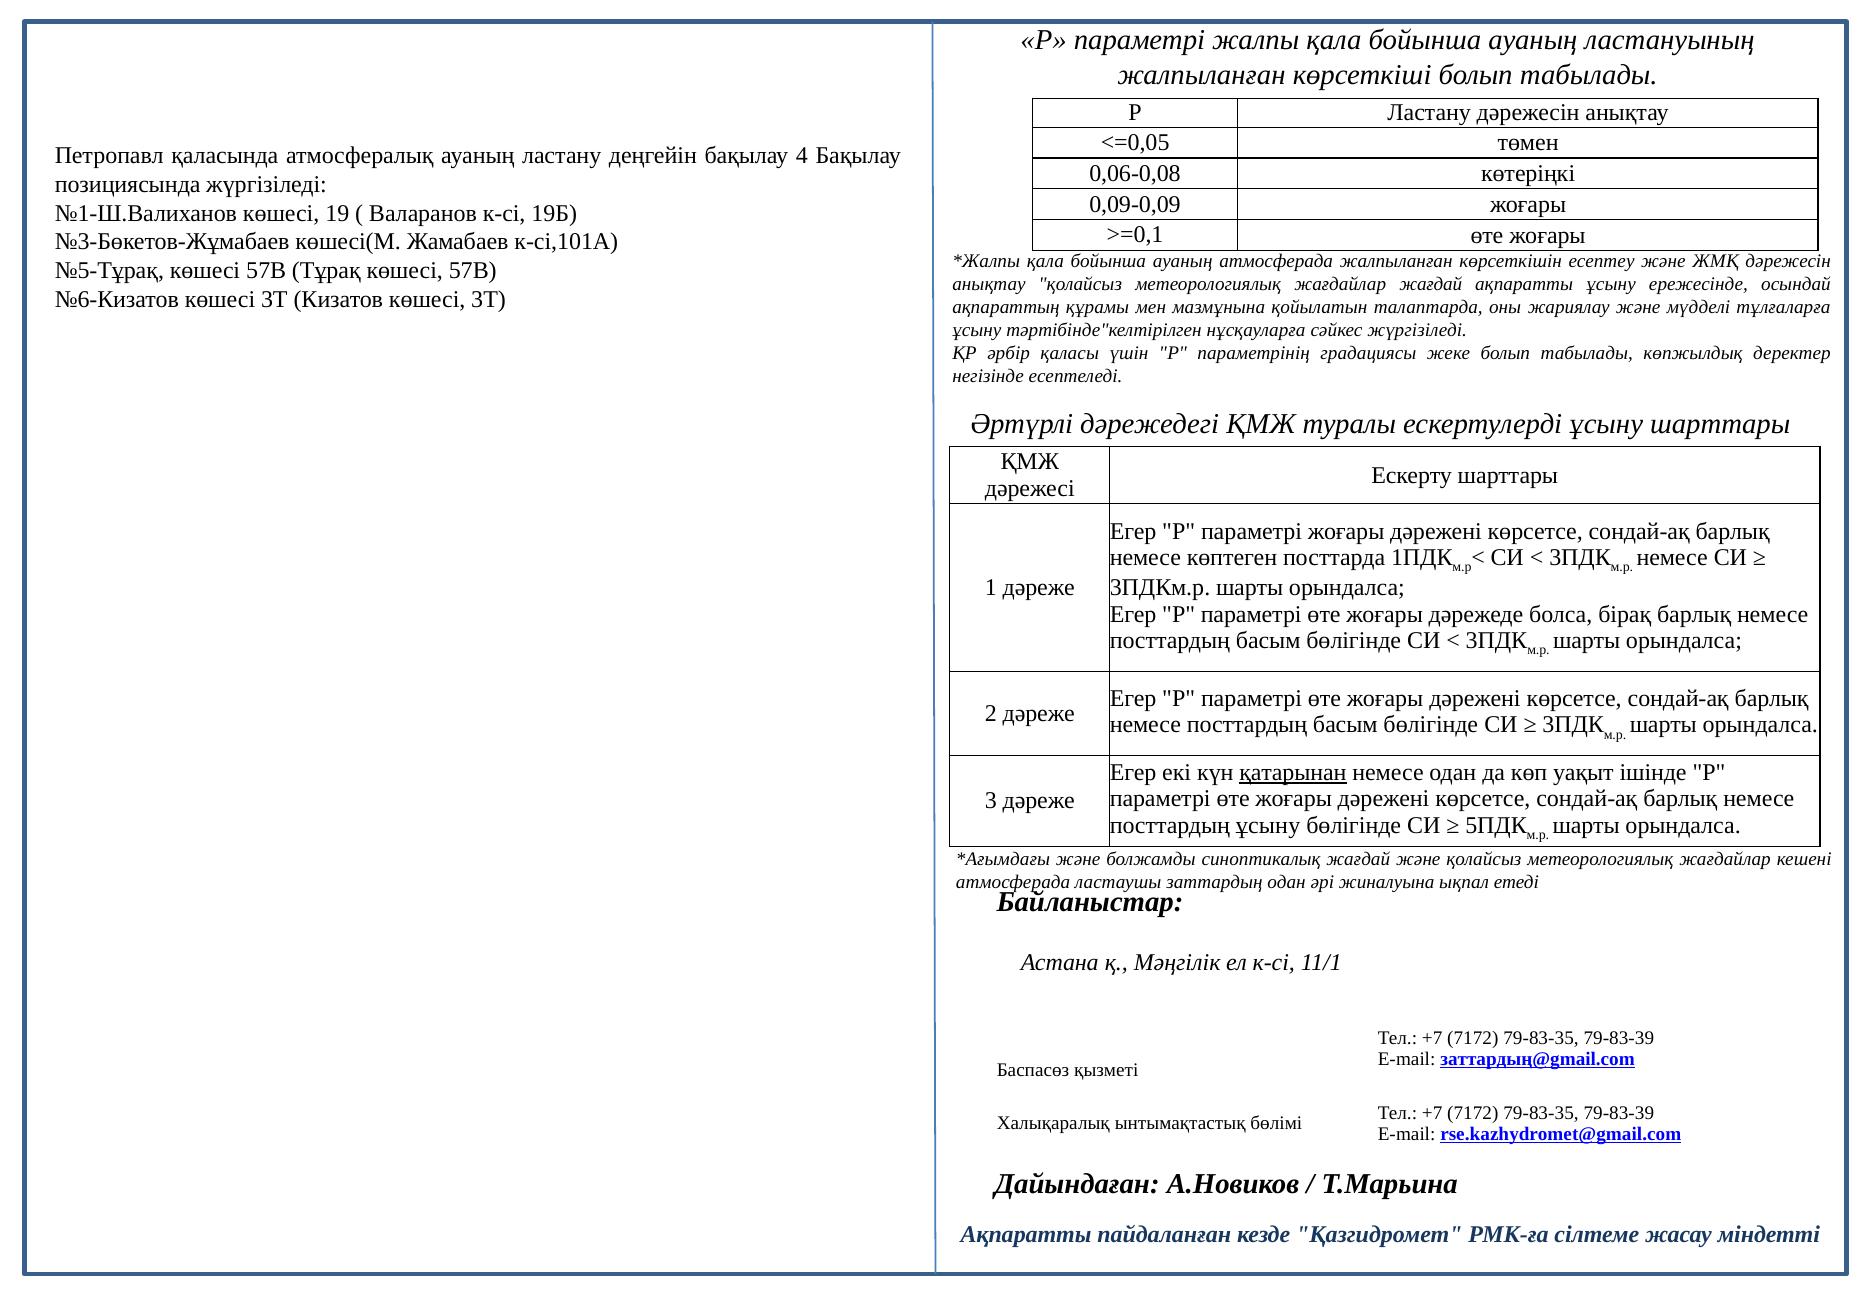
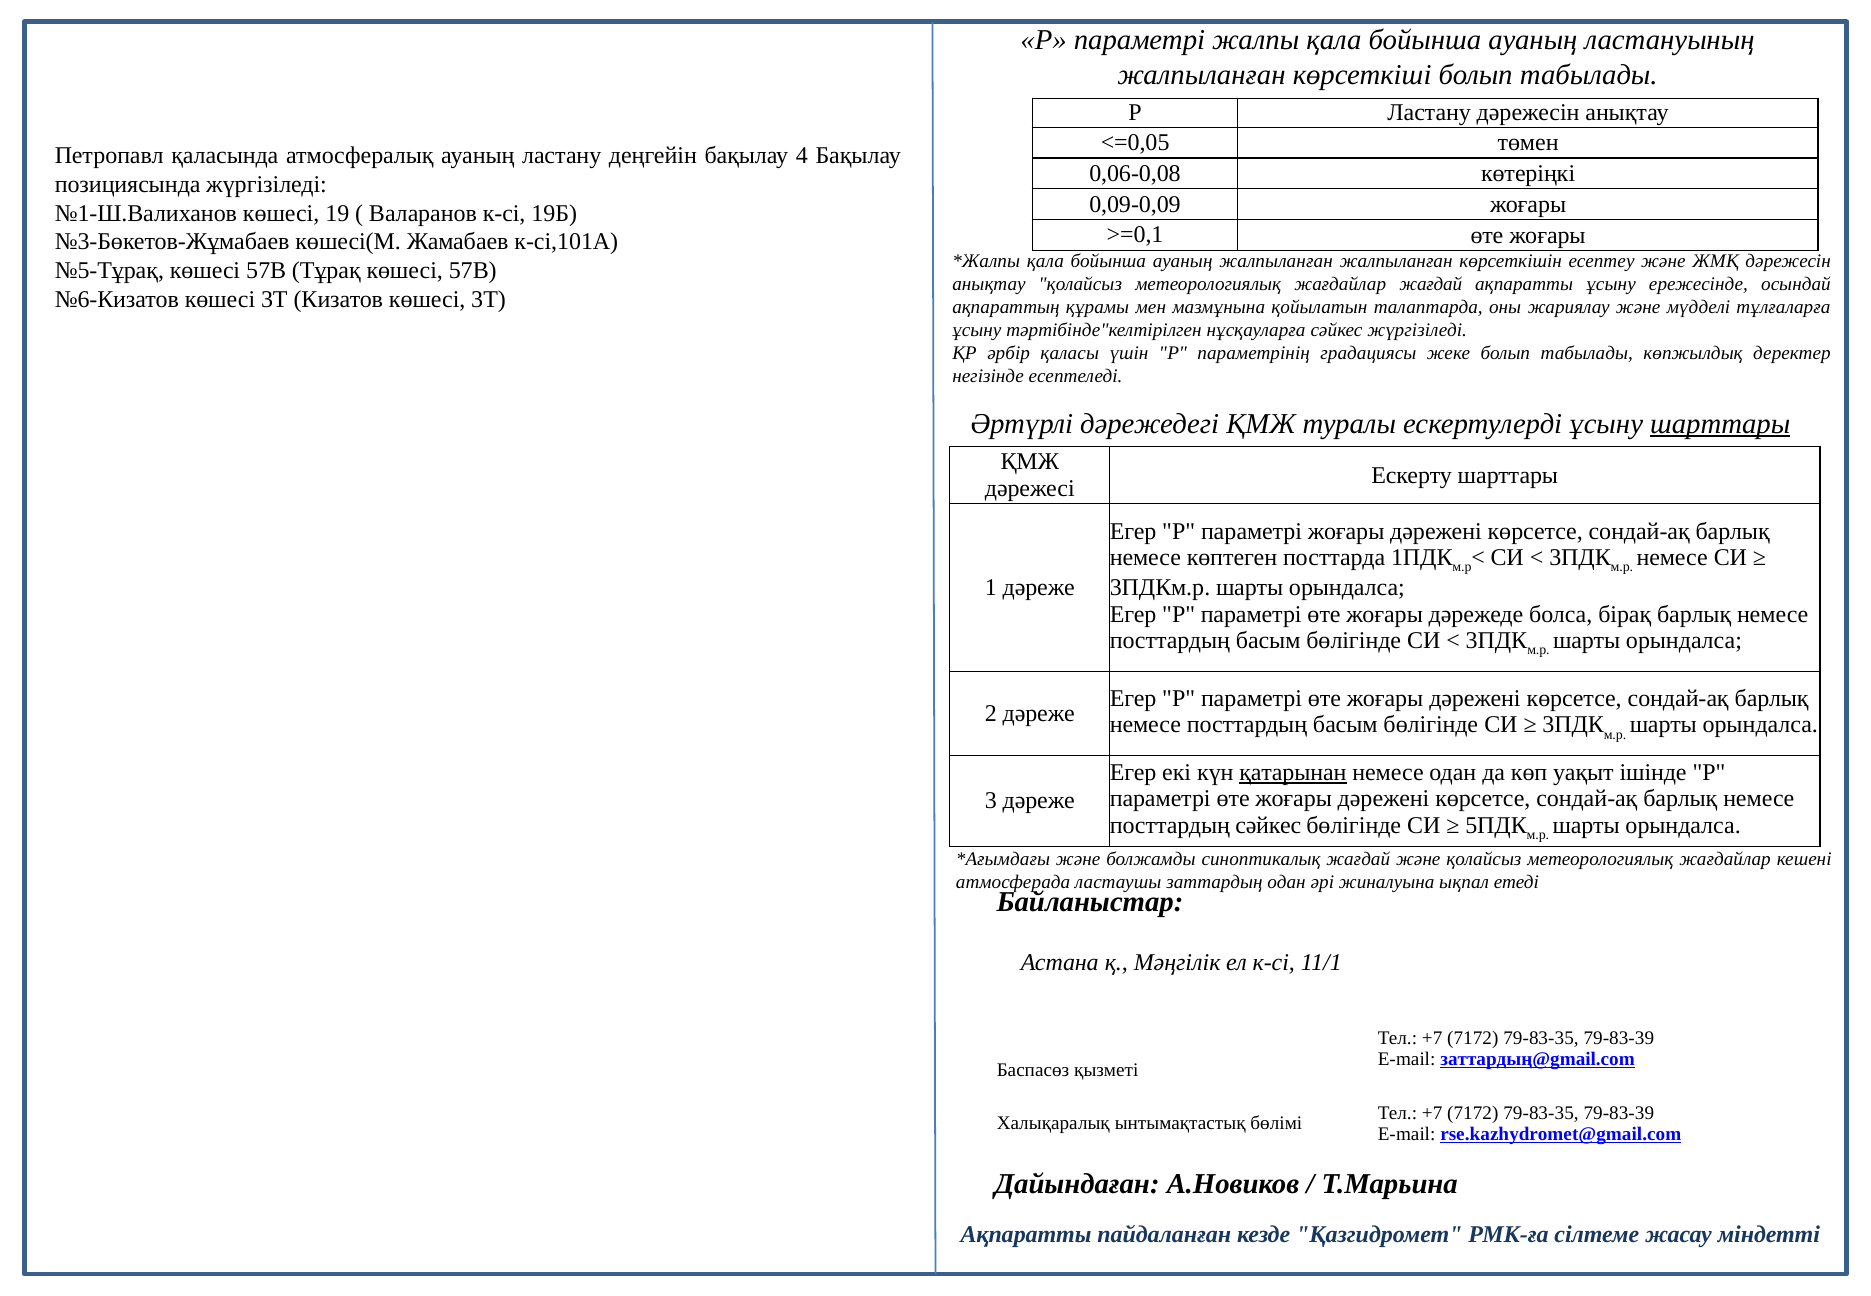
ауаның атмосферада: атмосферада -> жалпыланған
шарттары at (1720, 423) underline: none -> present
посттардың ұсыну: ұсыну -> сәйкес
